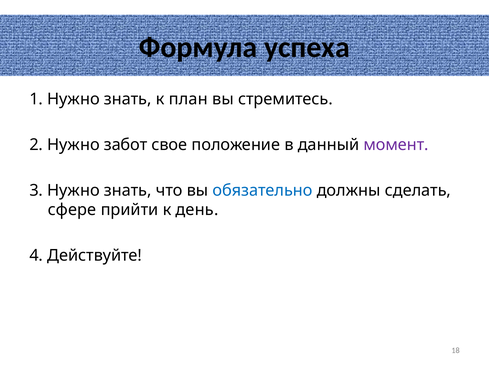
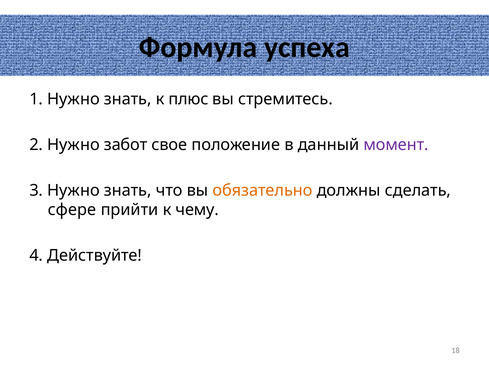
план: план -> плюс
обязательно colour: blue -> orange
день: день -> чему
